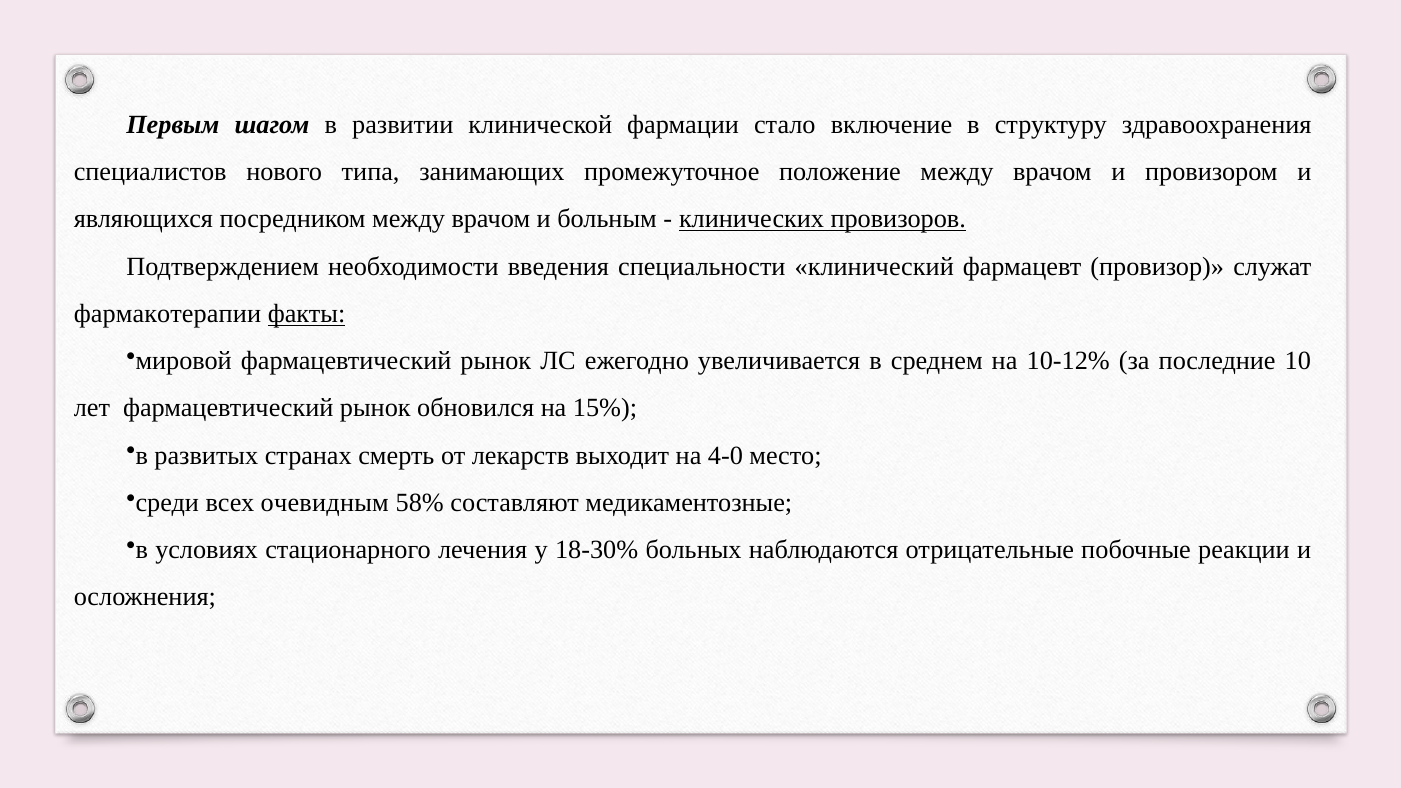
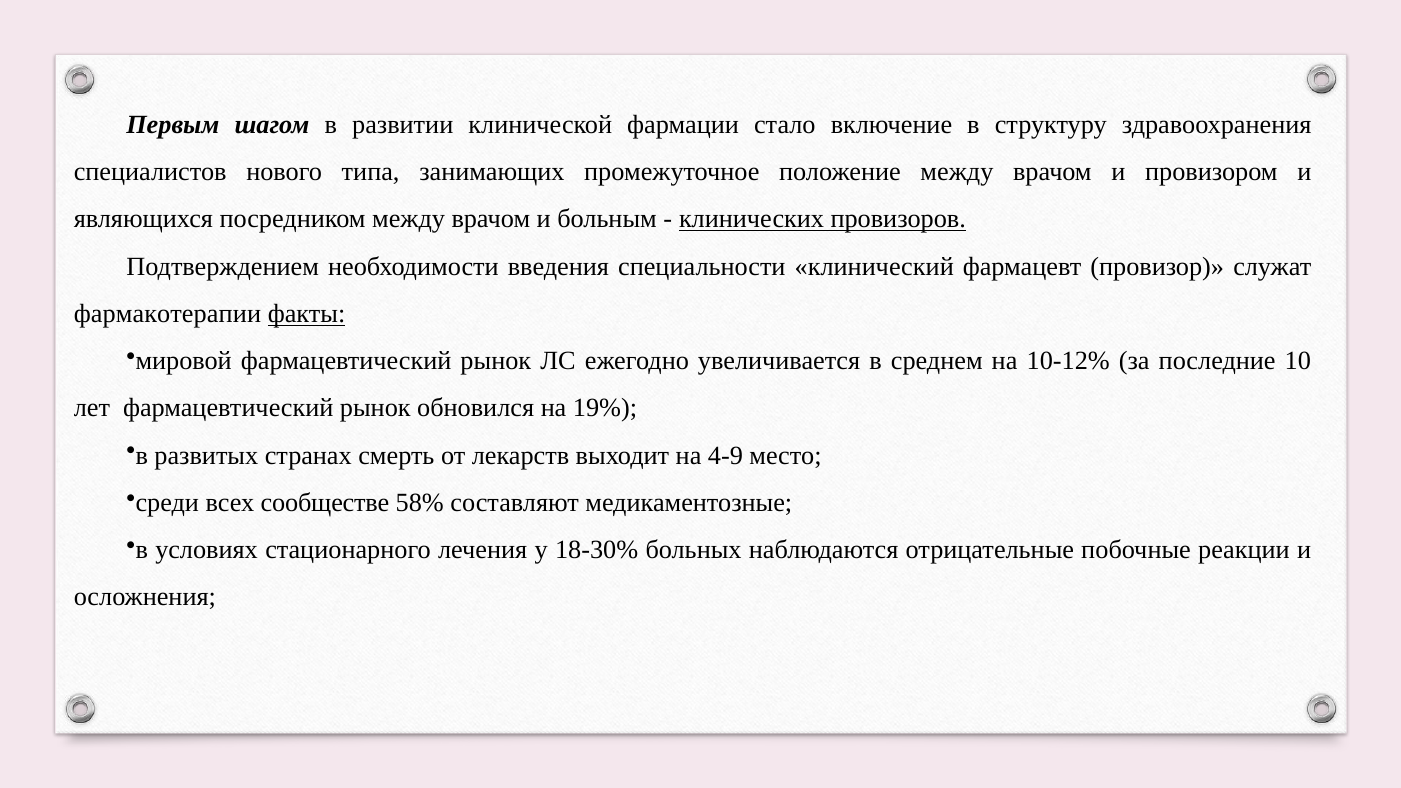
15%: 15% -> 19%
4-0: 4-0 -> 4-9
очевидным: очевидным -> сообществе
